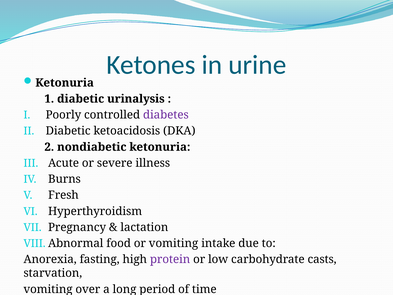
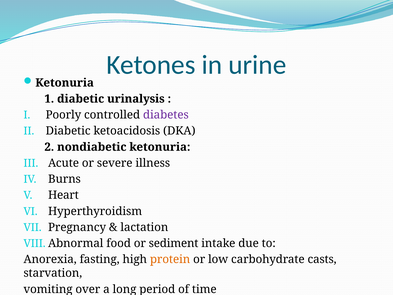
Fresh: Fresh -> Heart
or vomiting: vomiting -> sediment
protein colour: purple -> orange
